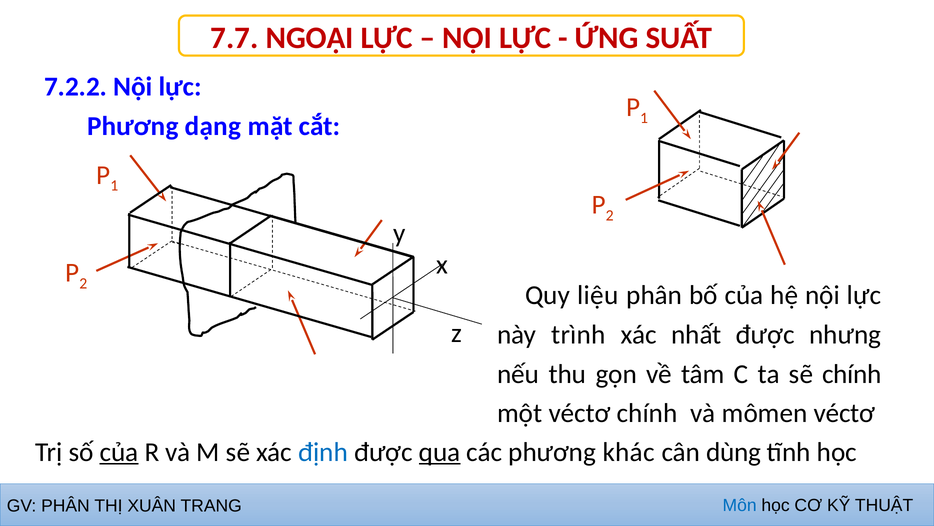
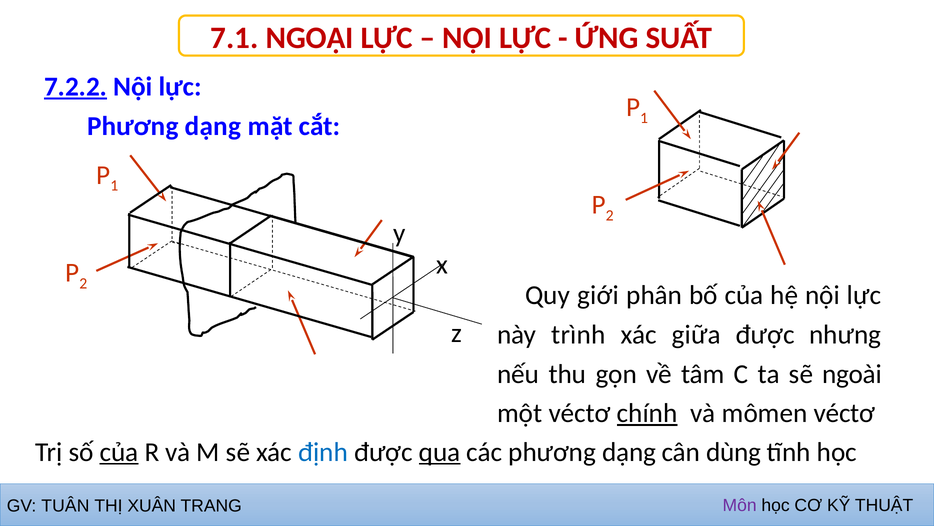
7.7: 7.7 -> 7.1
7.2.2 underline: none -> present
liệu: liệu -> giới
nhất: nhất -> giữa
sẽ chính: chính -> ngoài
chính at (647, 413) underline: none -> present
các phương khác: khác -> dạng
GV PHÂN: PHÂN -> TUÂN
Môn colour: blue -> purple
